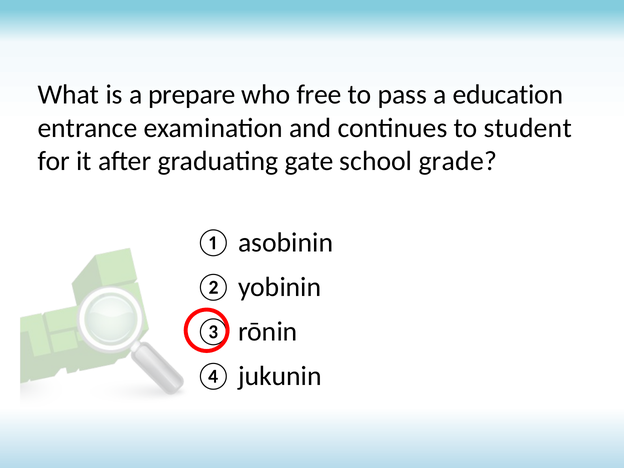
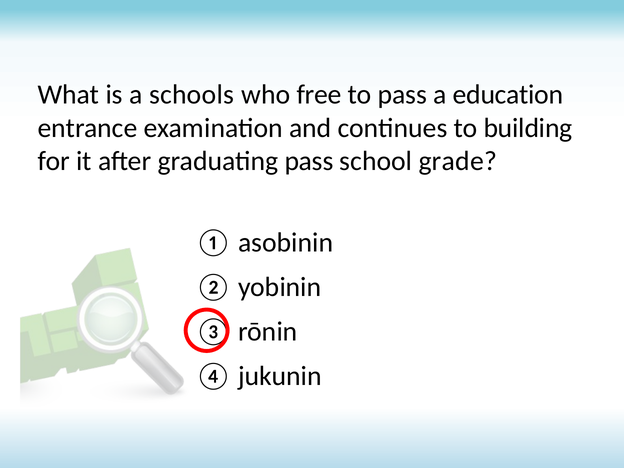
prepare: prepare -> schools
student: student -> building
graduating gate: gate -> pass
